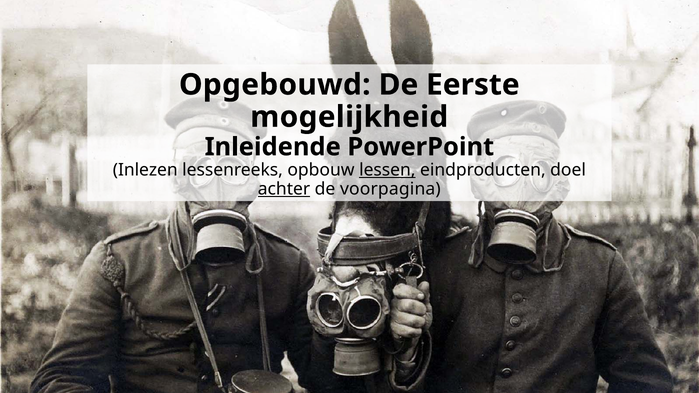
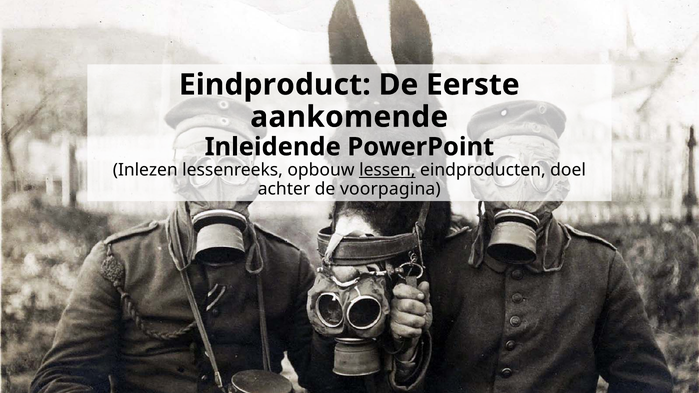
Opgebouwd: Opgebouwd -> Eindproduct
mogelijkheid: mogelijkheid -> aankomende
achter underline: present -> none
